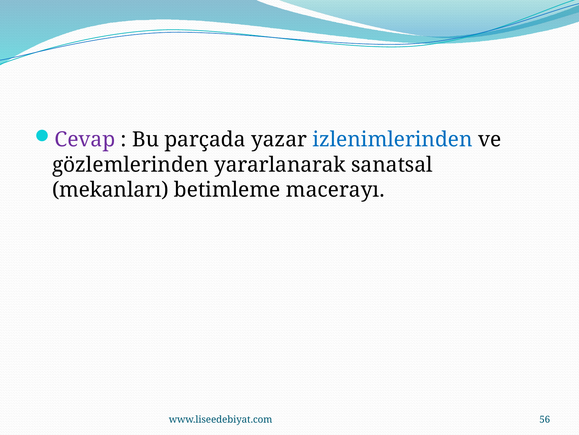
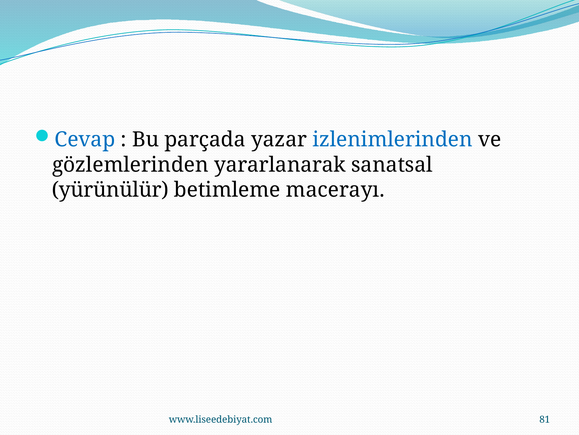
Cevap colour: purple -> blue
mekanları: mekanları -> yürünülür
56: 56 -> 81
